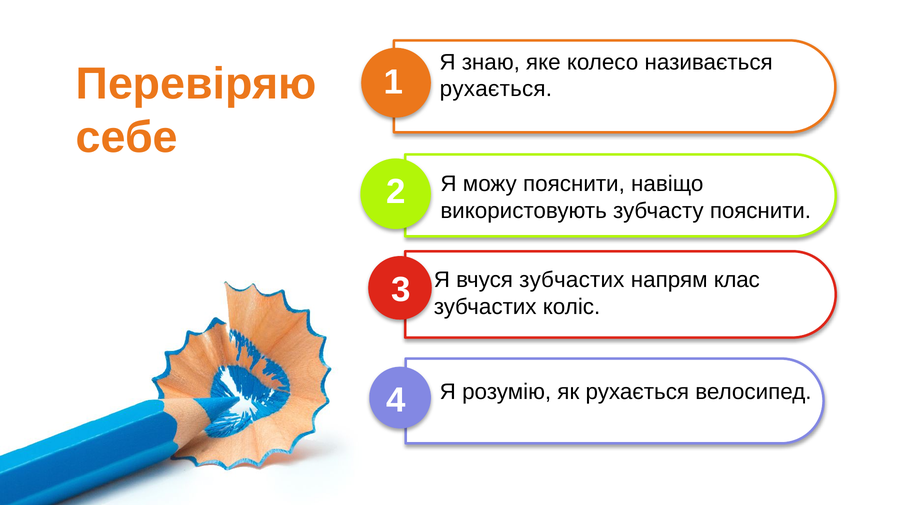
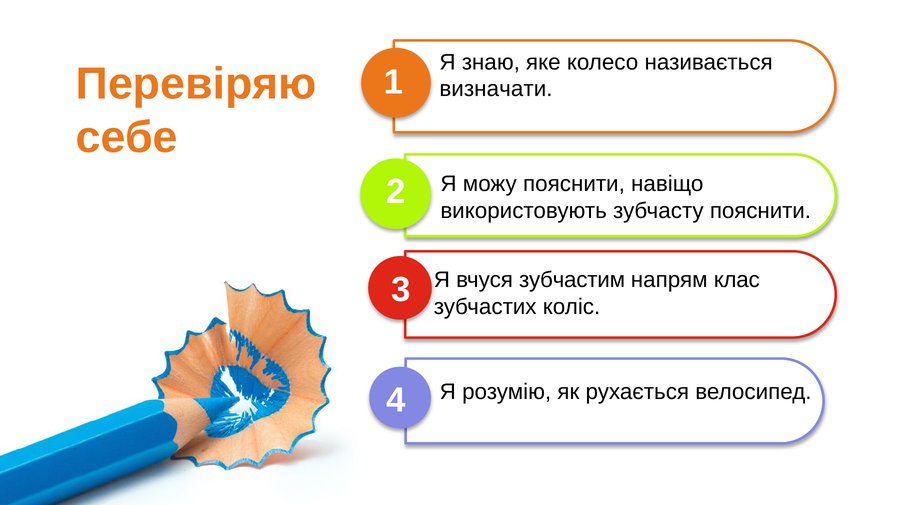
рухається at (496, 89): рухається -> визначати
вчуся зубчастих: зубчастих -> зубчастим
